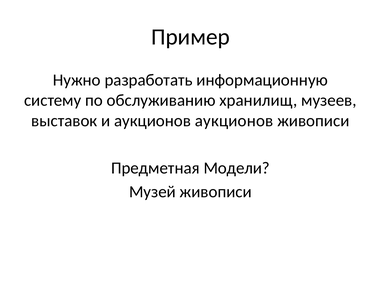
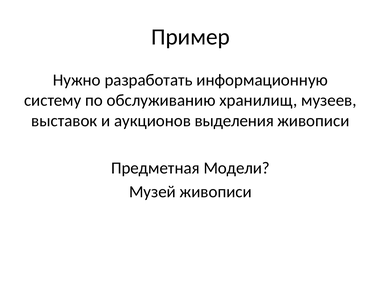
аукционов аукционов: аукционов -> выделения
